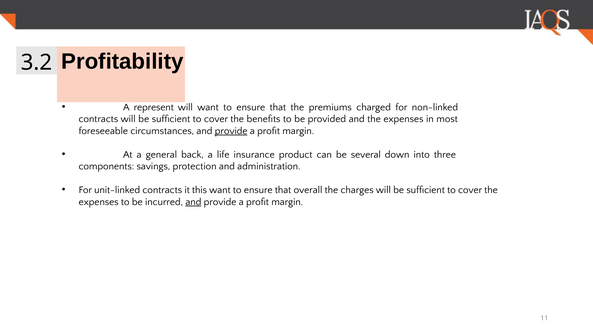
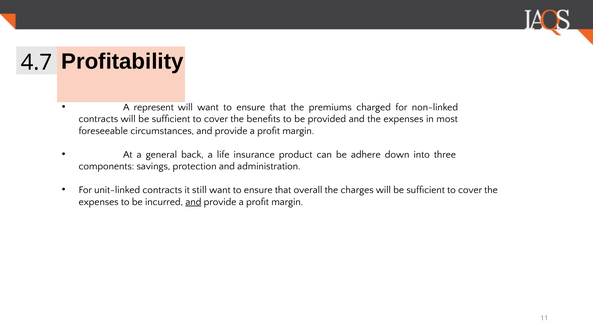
3.2: 3.2 -> 4.7
provide at (231, 131) underline: present -> none
several: several -> adhere
this: this -> still
